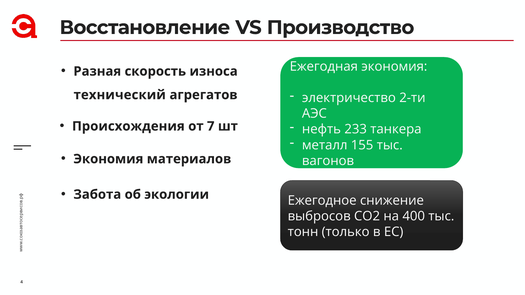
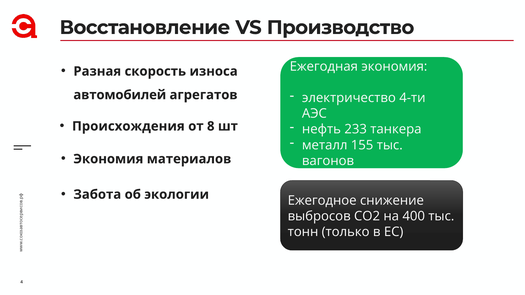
технический: технический -> автомобилей
2-ти: 2-ти -> 4-ти
7: 7 -> 8
